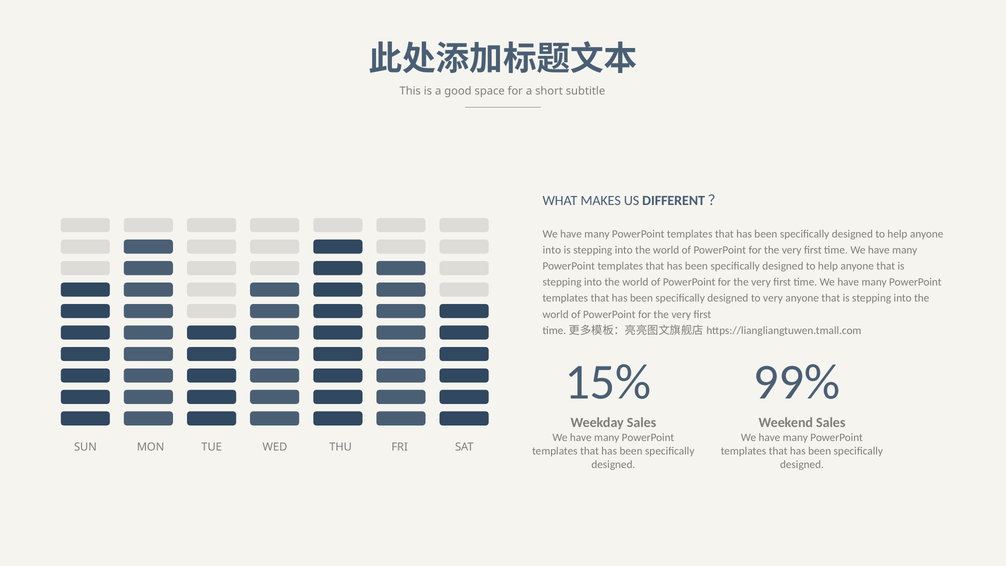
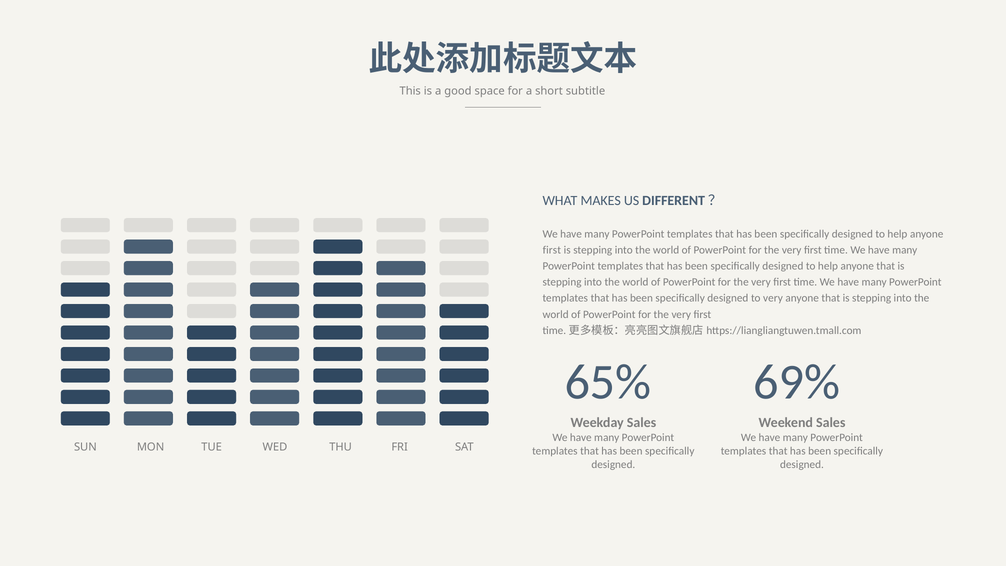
into at (552, 250): into -> first
15%: 15% -> 65%
99%: 99% -> 69%
